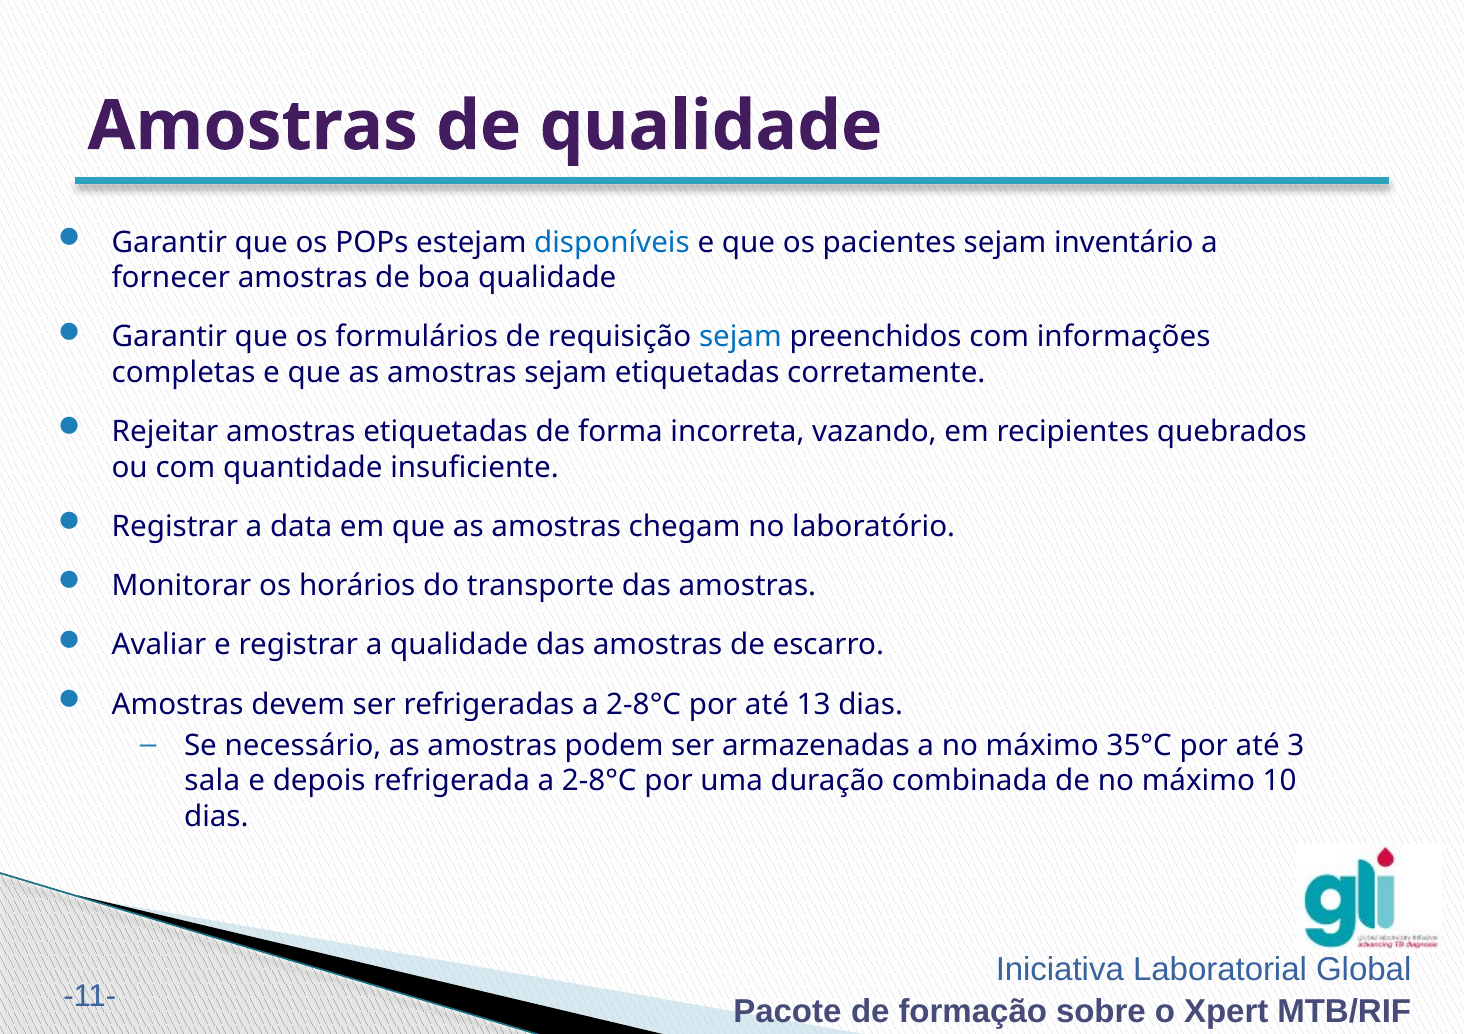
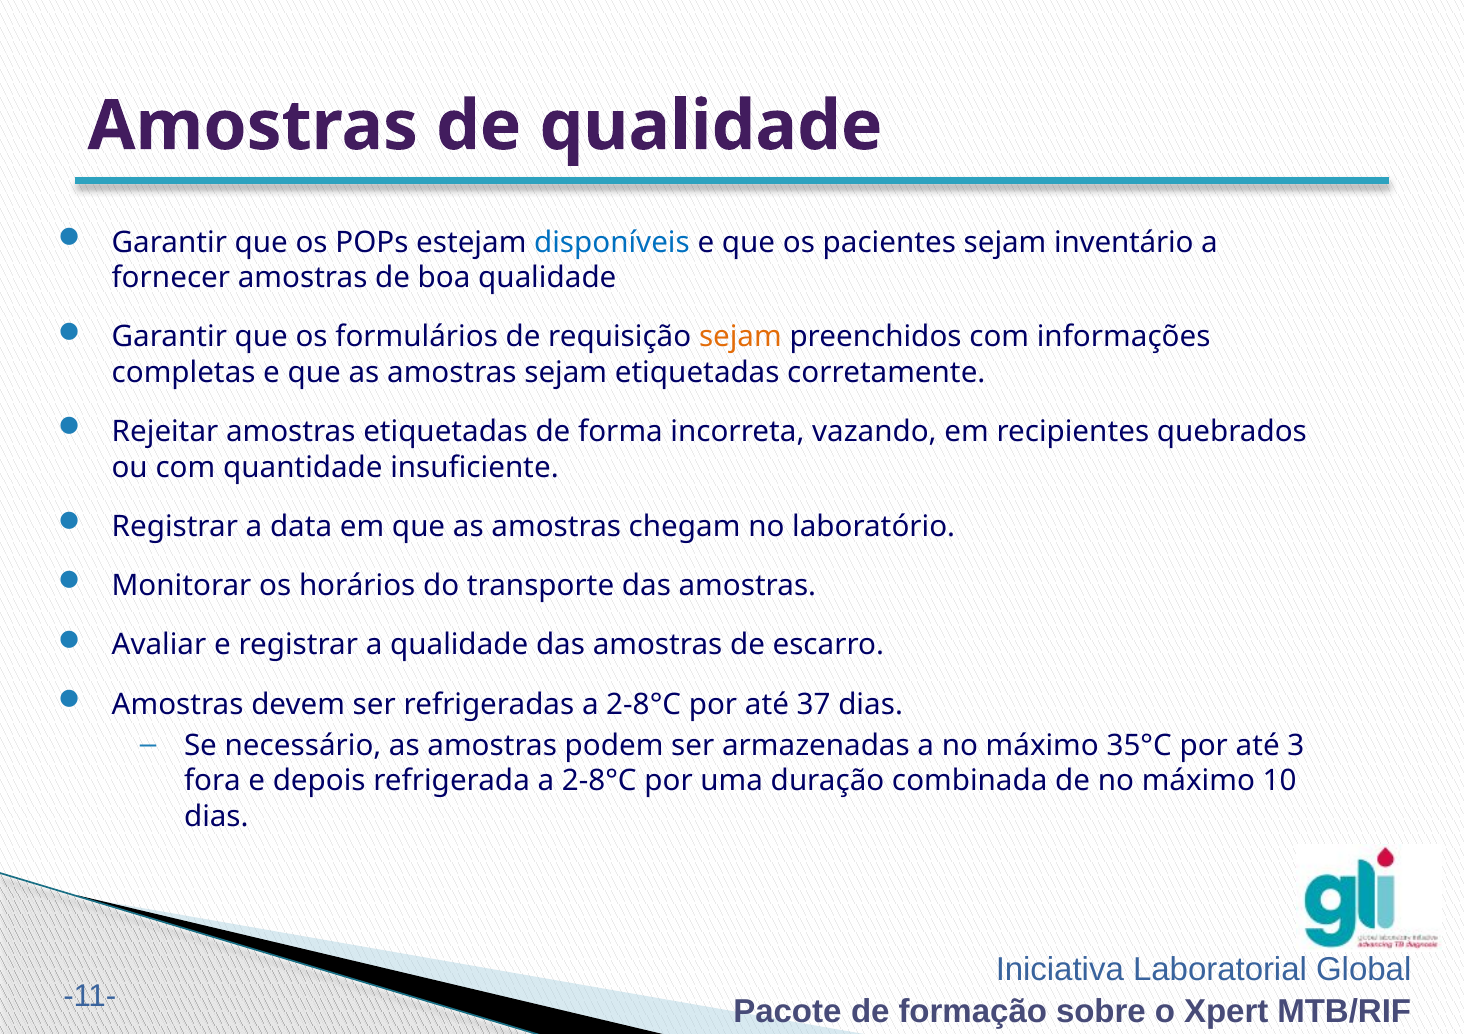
sejam at (740, 337) colour: blue -> orange
13: 13 -> 37
sala: sala -> fora
